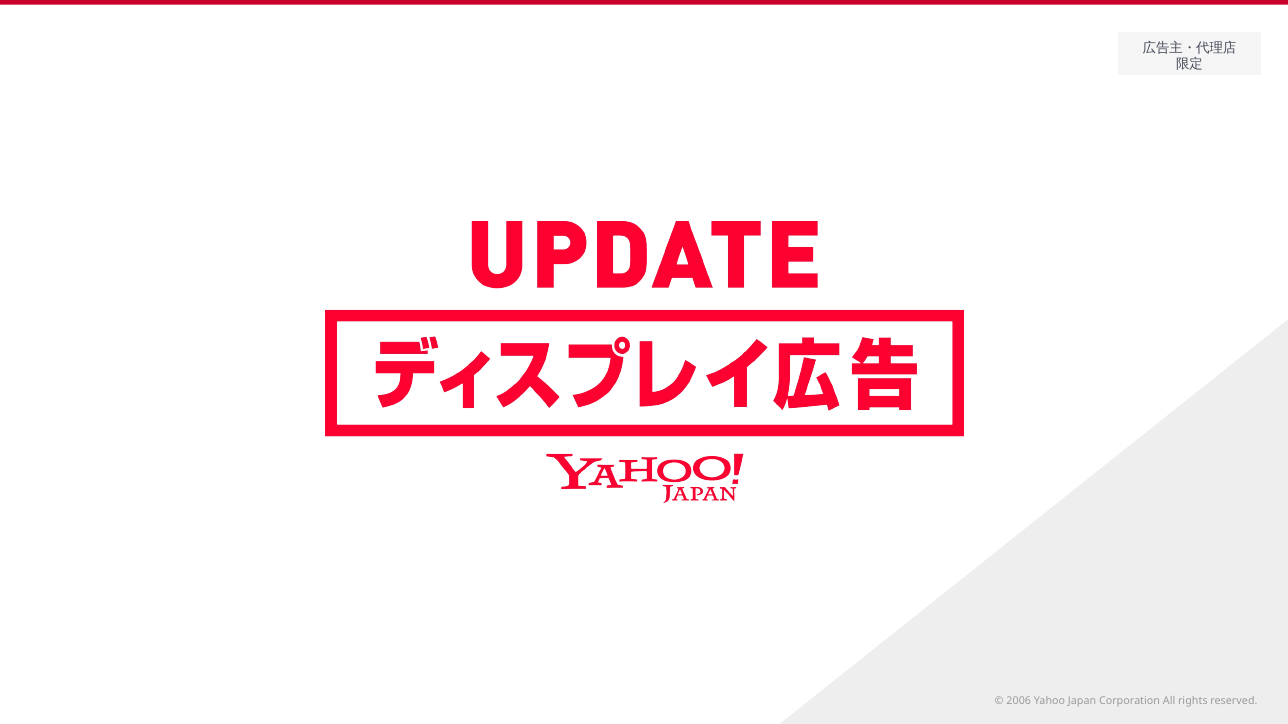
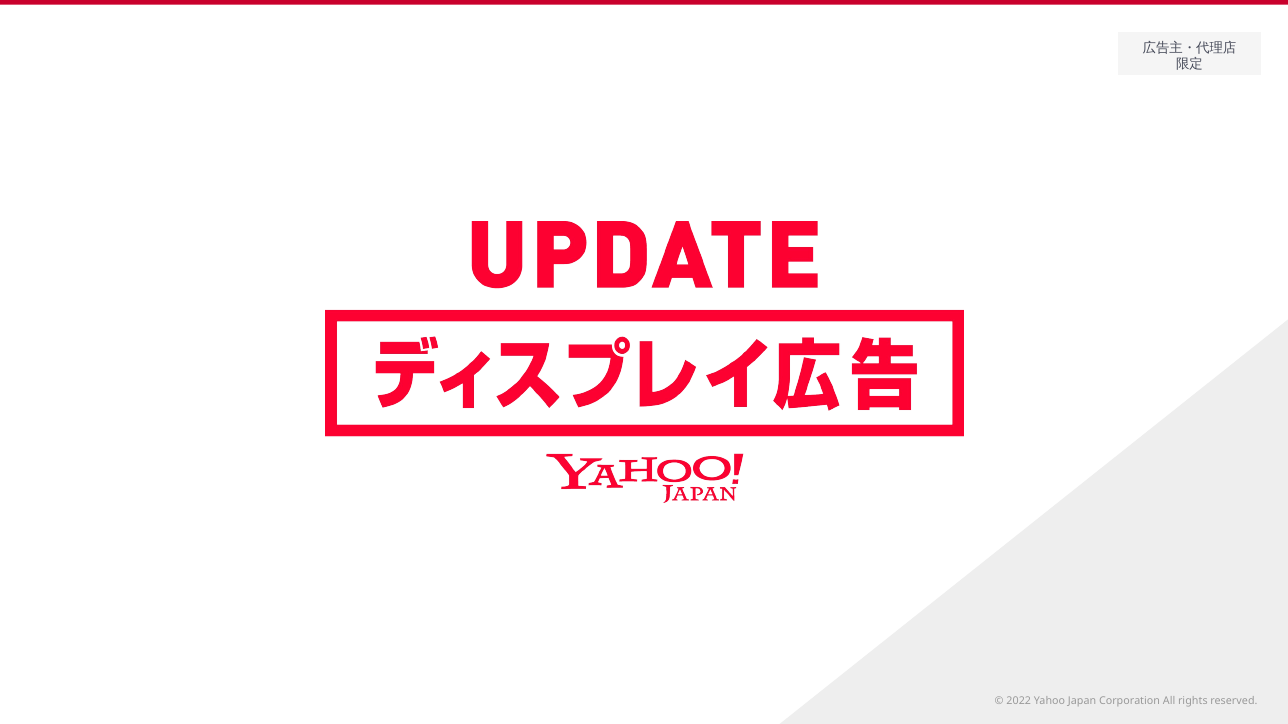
2006: 2006 -> 2022
